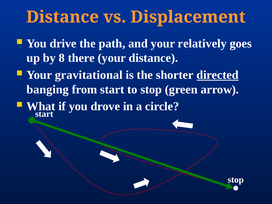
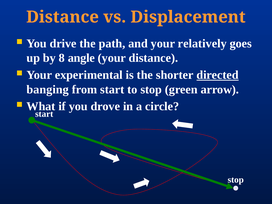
there: there -> angle
gravitational: gravitational -> experimental
